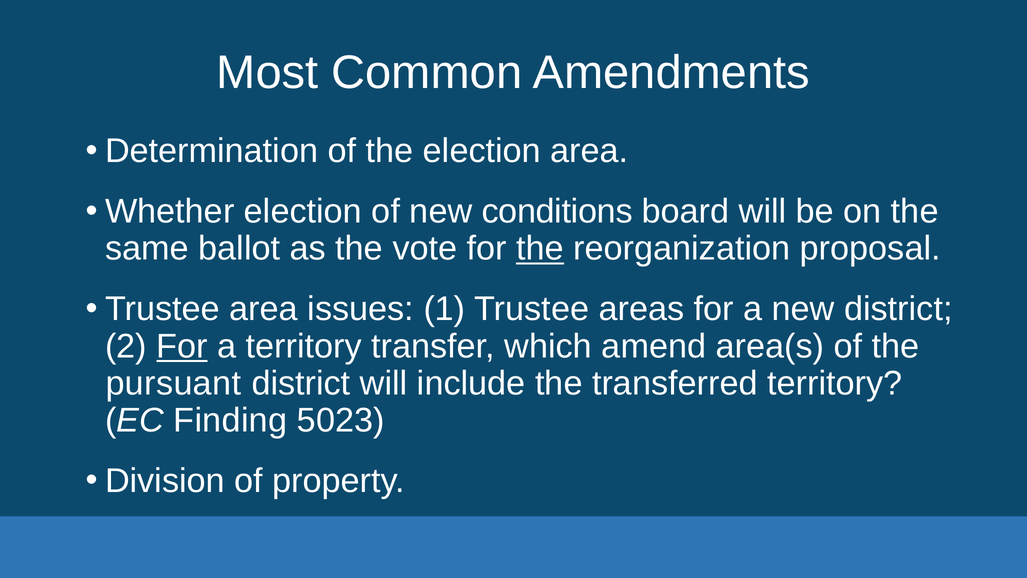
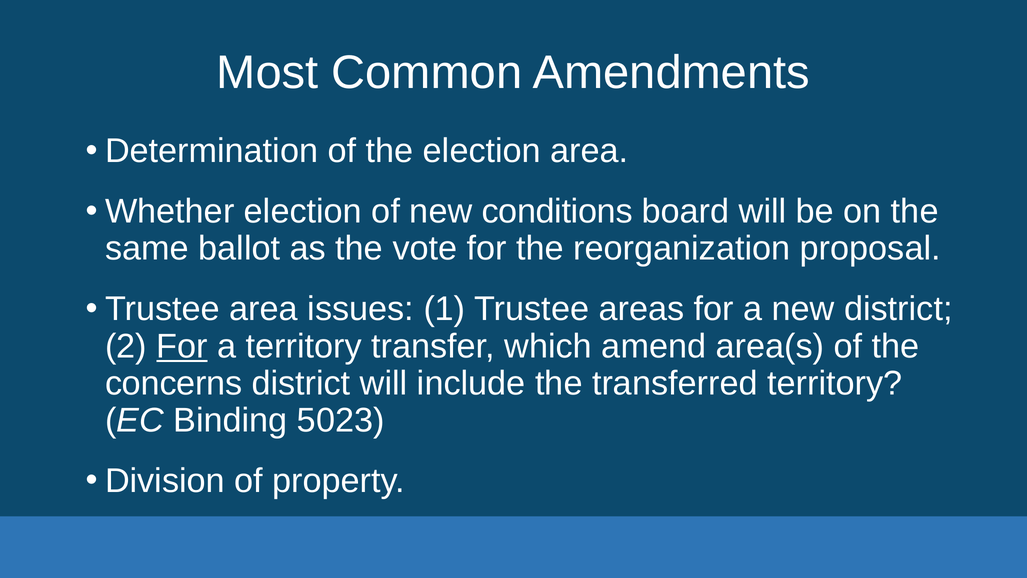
the at (540, 248) underline: present -> none
pursuant: pursuant -> concerns
Finding: Finding -> Binding
